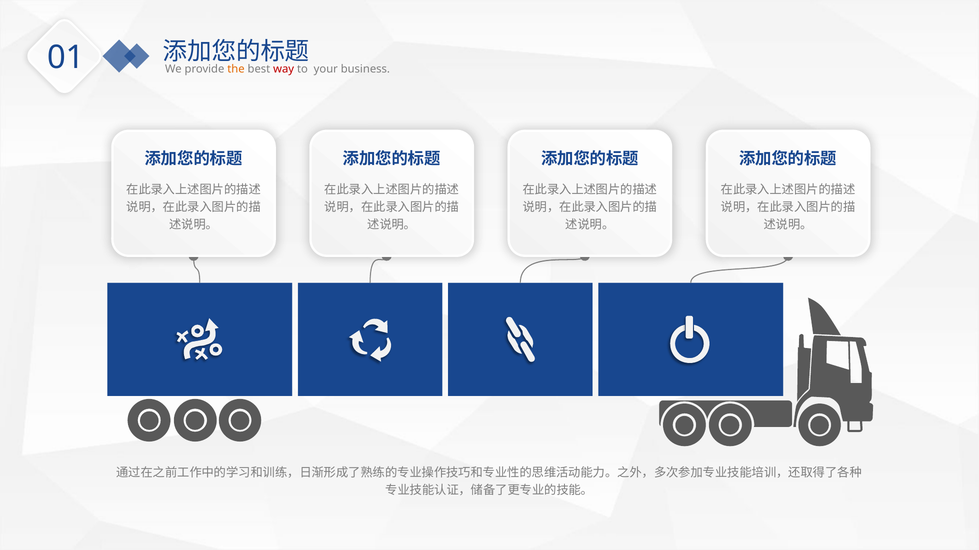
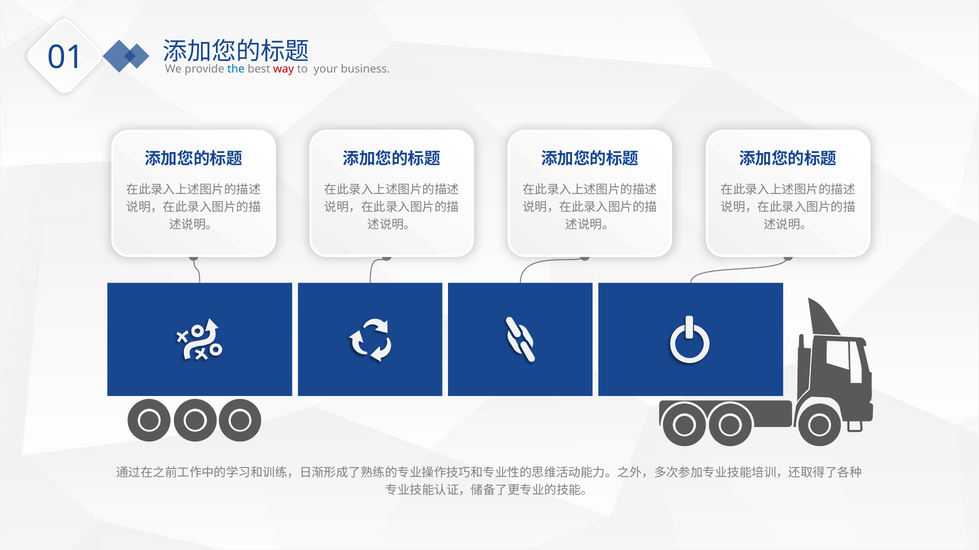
the colour: orange -> blue
